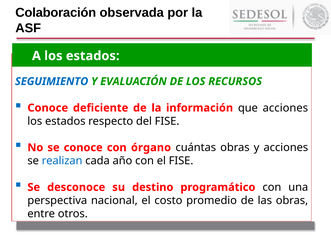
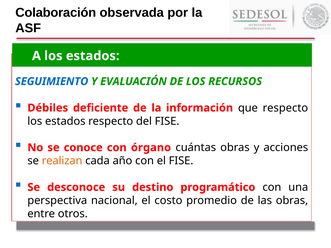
Conoce at (48, 108): Conoce -> Débiles
que acciones: acciones -> respecto
realizan colour: blue -> orange
